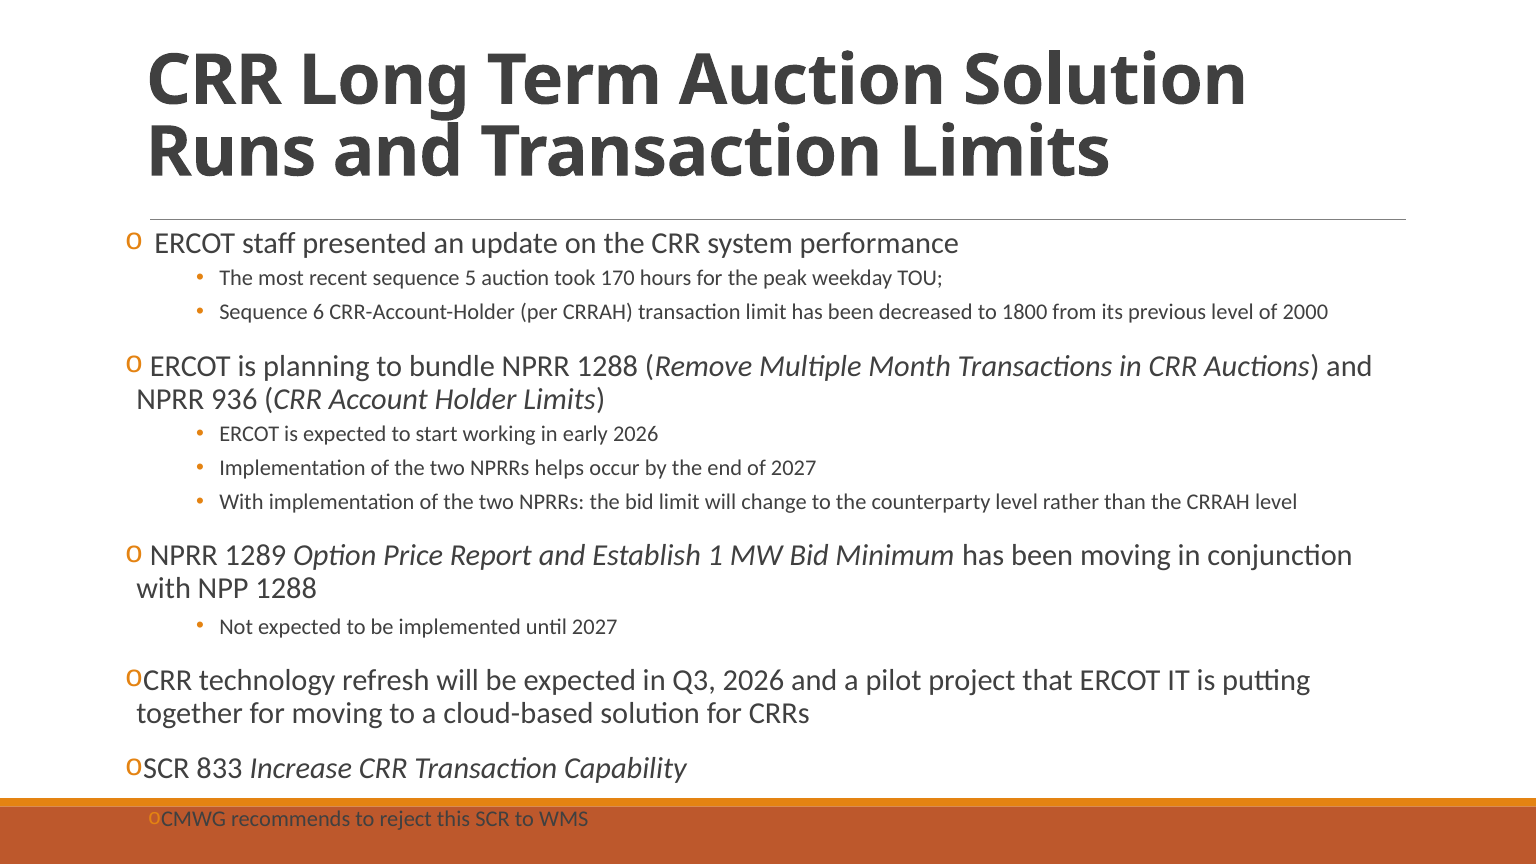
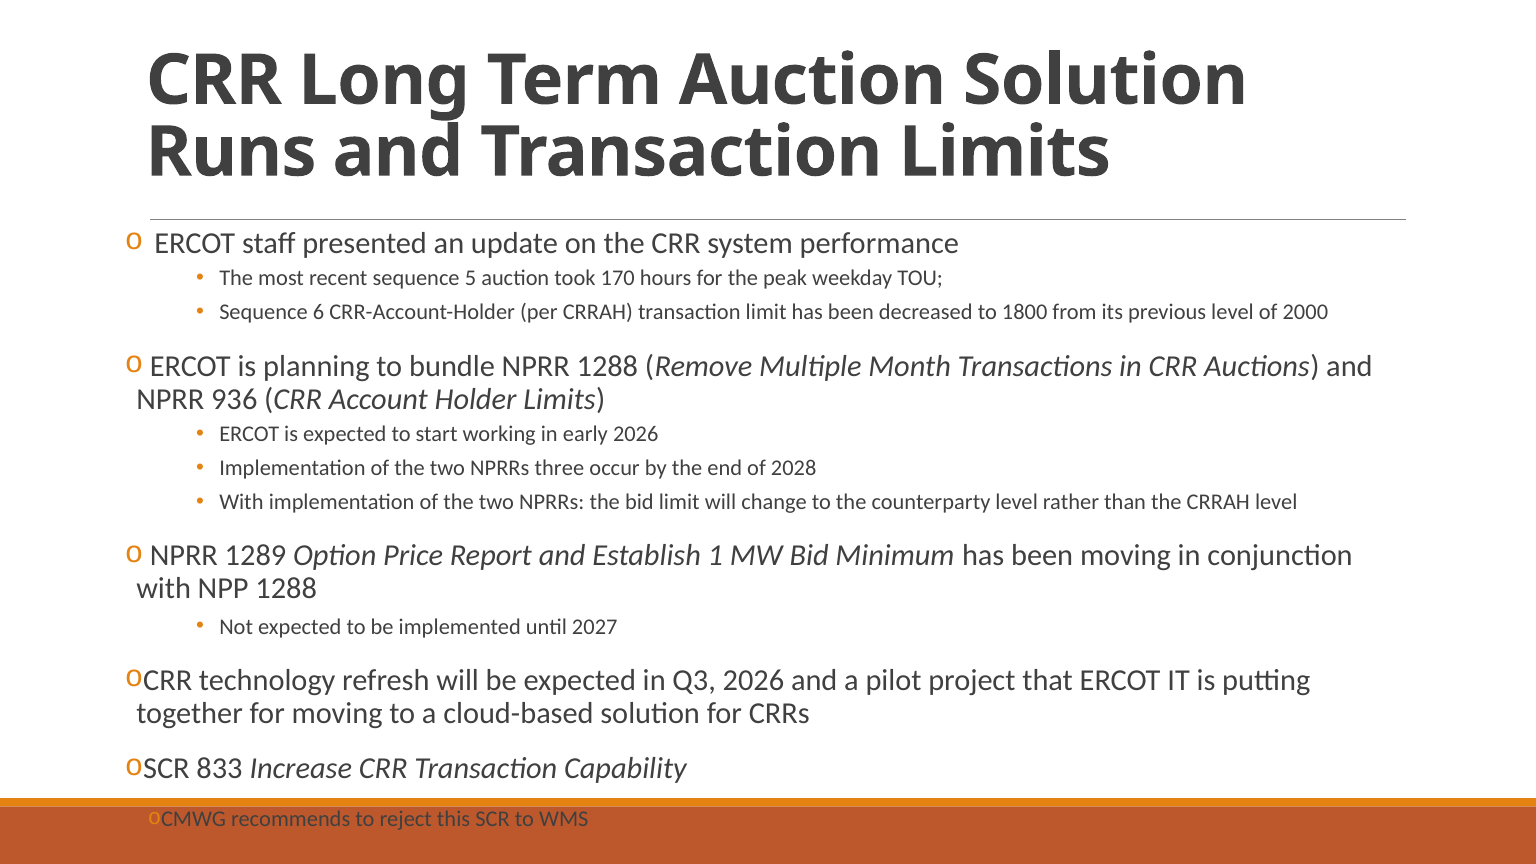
helps: helps -> three
of 2027: 2027 -> 2028
